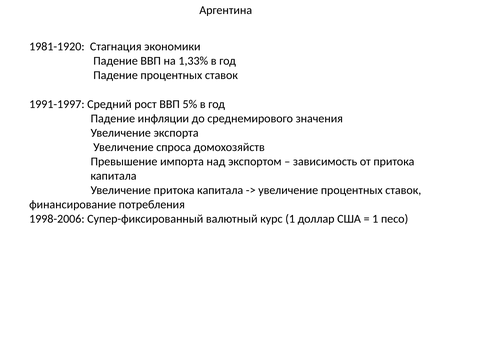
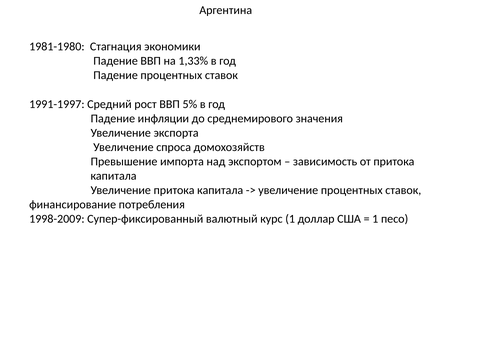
1981-1920: 1981-1920 -> 1981-1980
1998-2006: 1998-2006 -> 1998-2009
